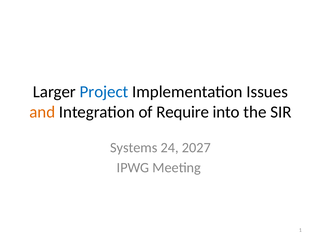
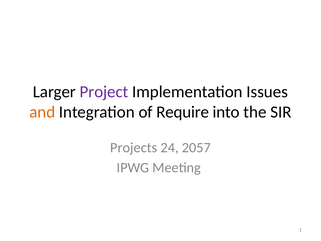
Project colour: blue -> purple
Systems: Systems -> Projects
2027: 2027 -> 2057
